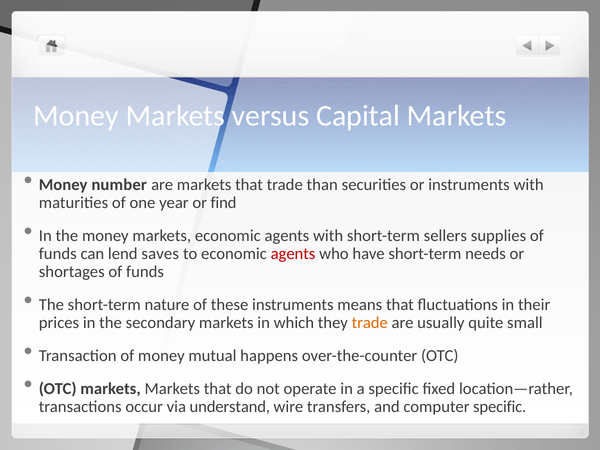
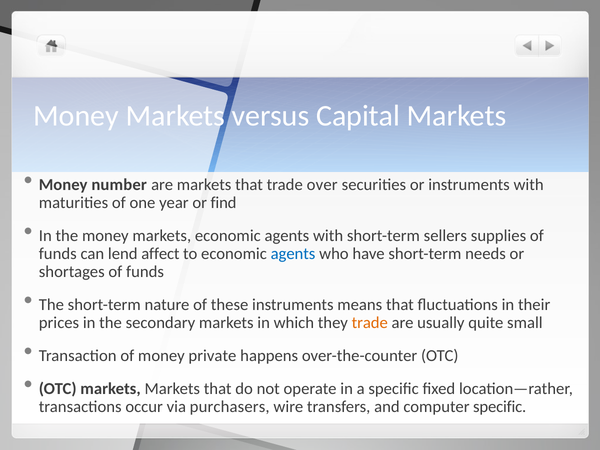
than: than -> over
saves: saves -> affect
agents at (293, 254) colour: red -> blue
mutual: mutual -> private
understand: understand -> purchasers
